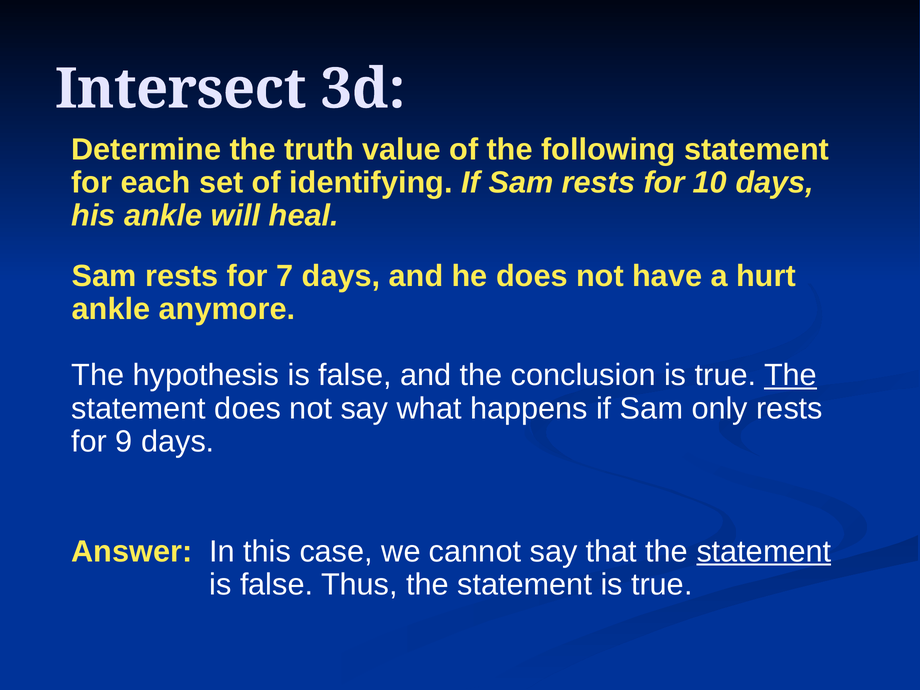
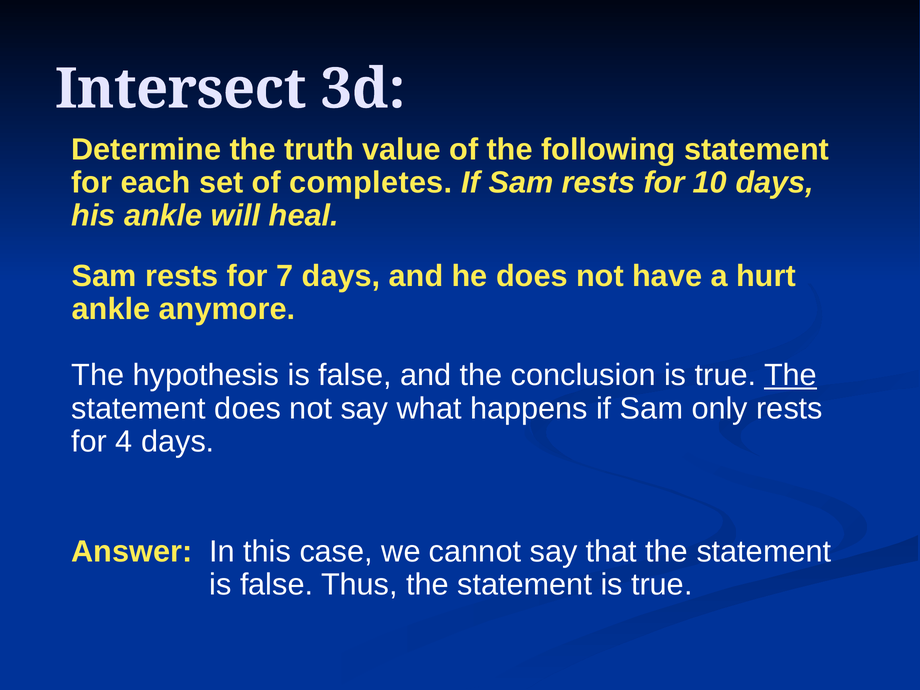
identifying: identifying -> completes
9: 9 -> 4
statement at (764, 551) underline: present -> none
